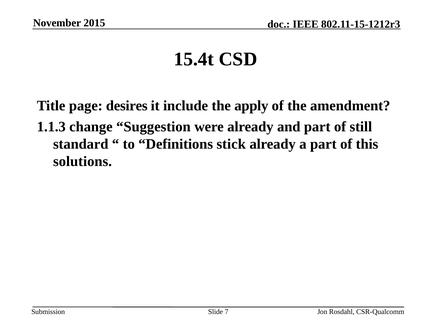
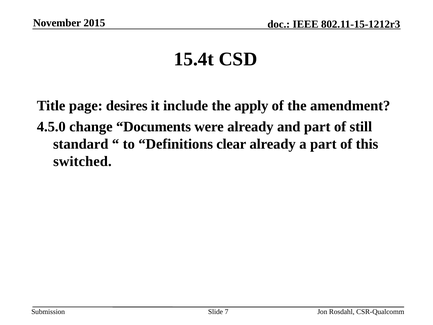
1.1.3: 1.1.3 -> 4.5.0
Suggestion: Suggestion -> Documents
stick: stick -> clear
solutions: solutions -> switched
